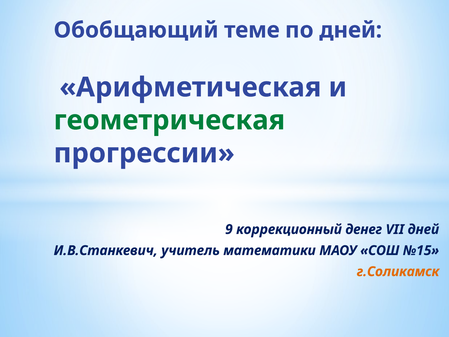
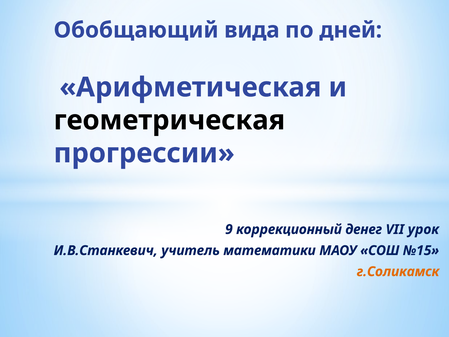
теме: теме -> вида
геометрическая colour: green -> black
VII дней: дней -> урок
